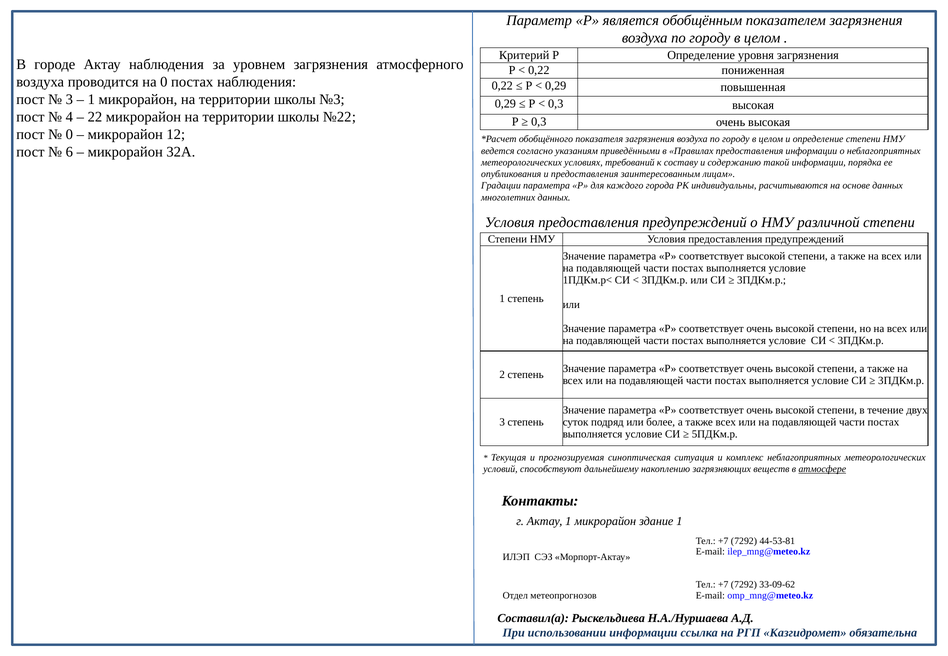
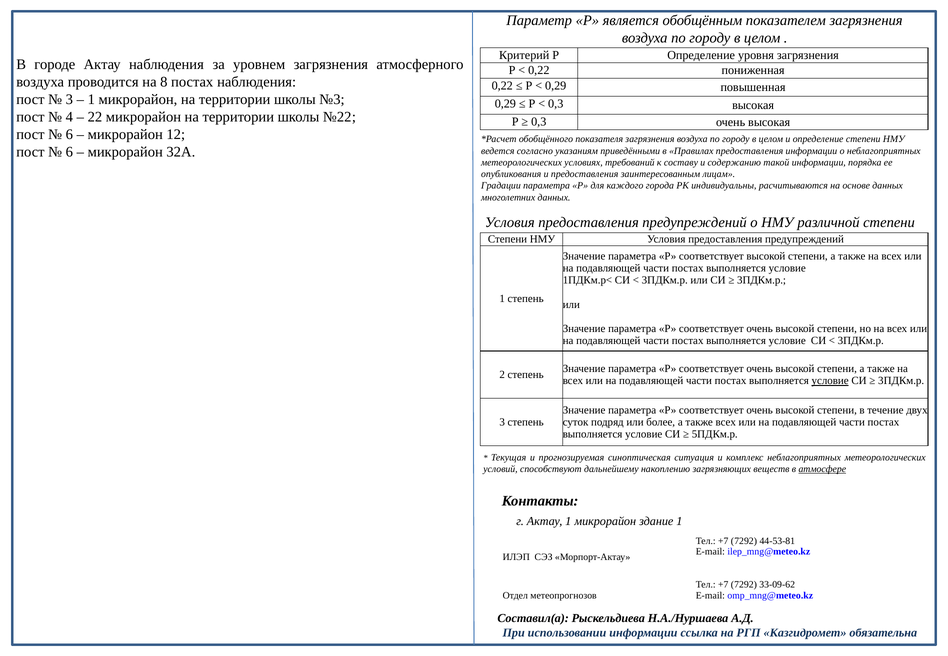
на 0: 0 -> 8
0 at (69, 135): 0 -> 6
условие at (830, 381) underline: none -> present
